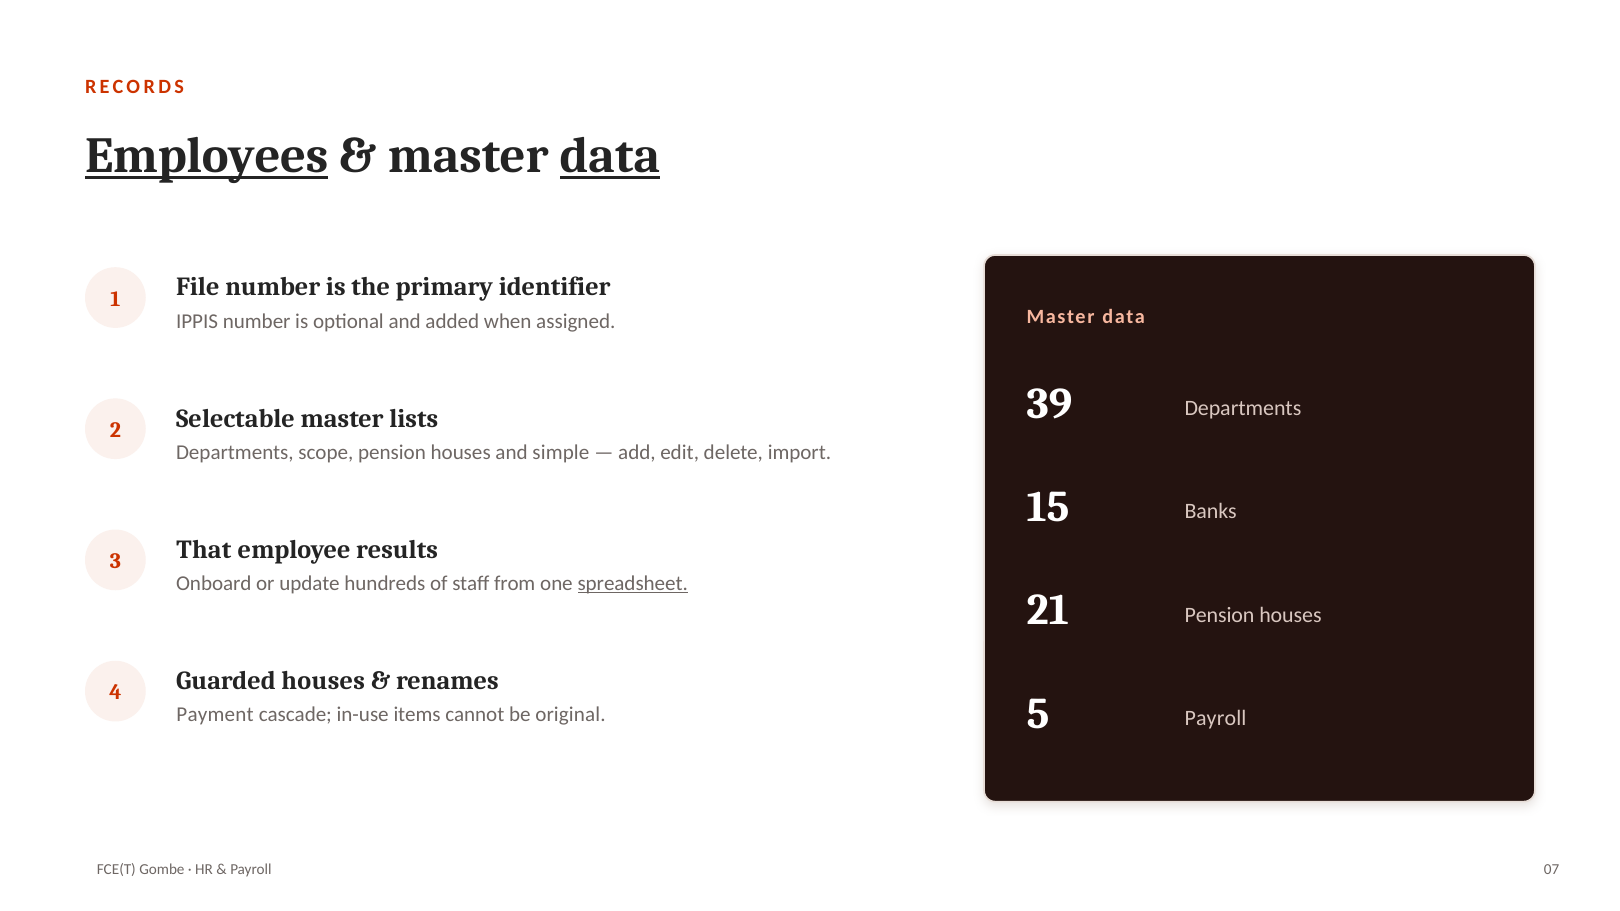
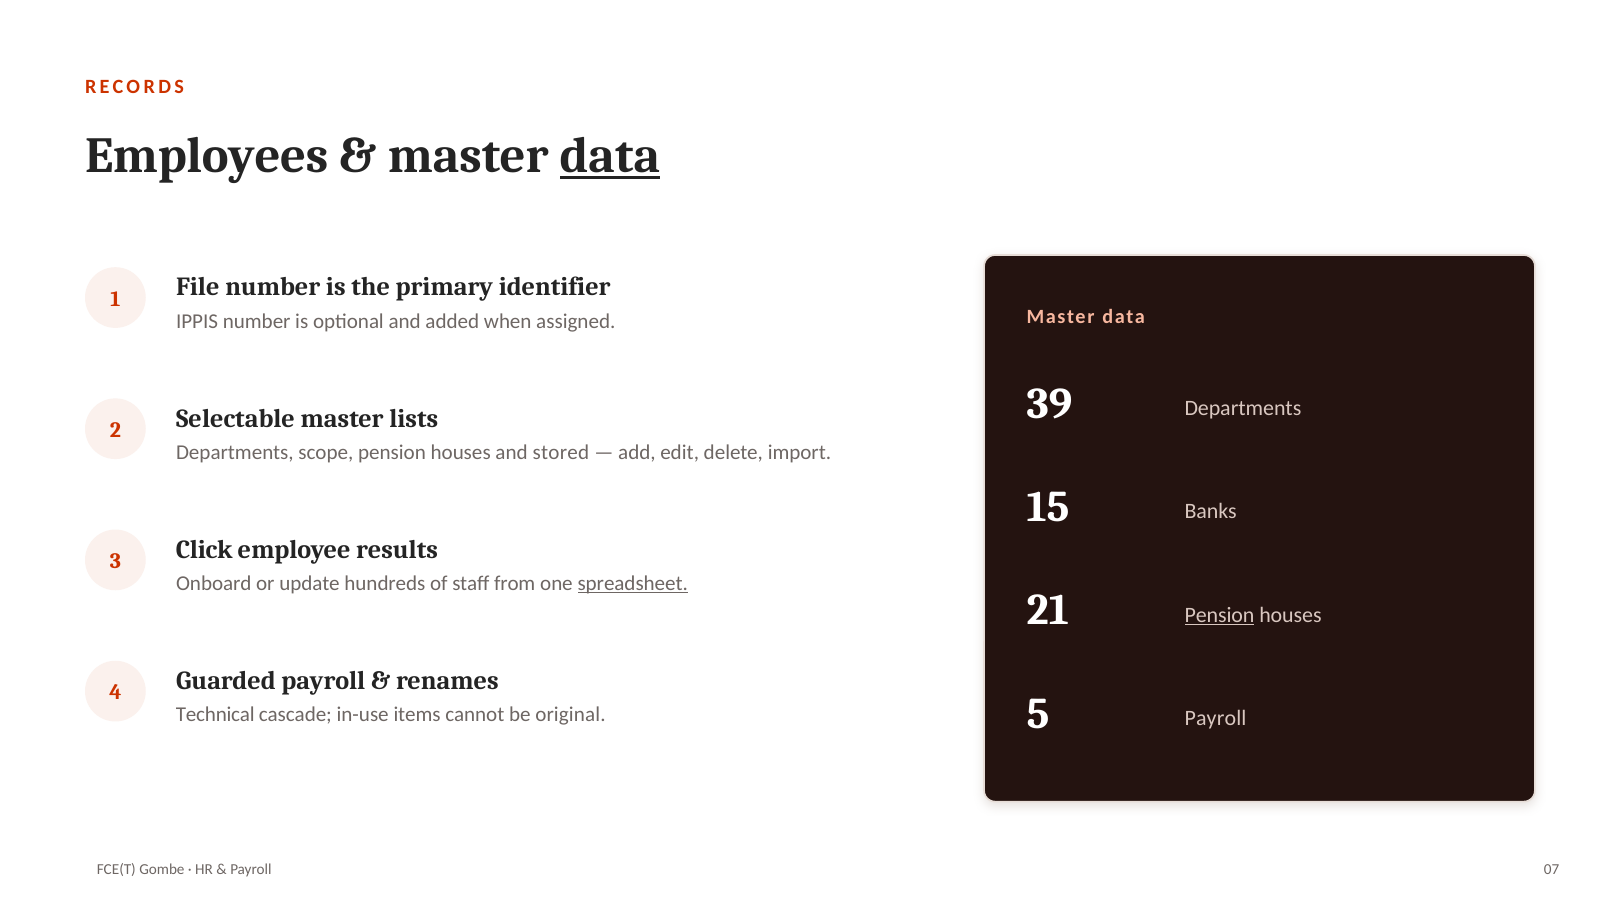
Employees underline: present -> none
simple: simple -> stored
That: That -> Click
Pension at (1220, 615) underline: none -> present
Guarded houses: houses -> payroll
Payment: Payment -> Technical
